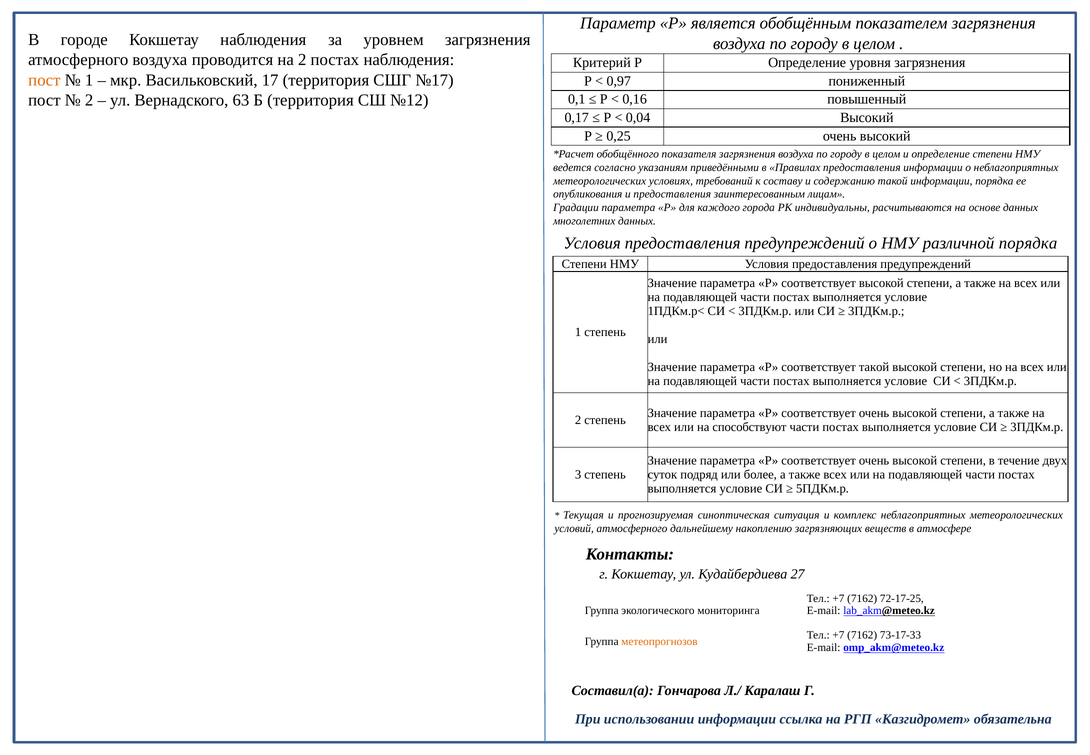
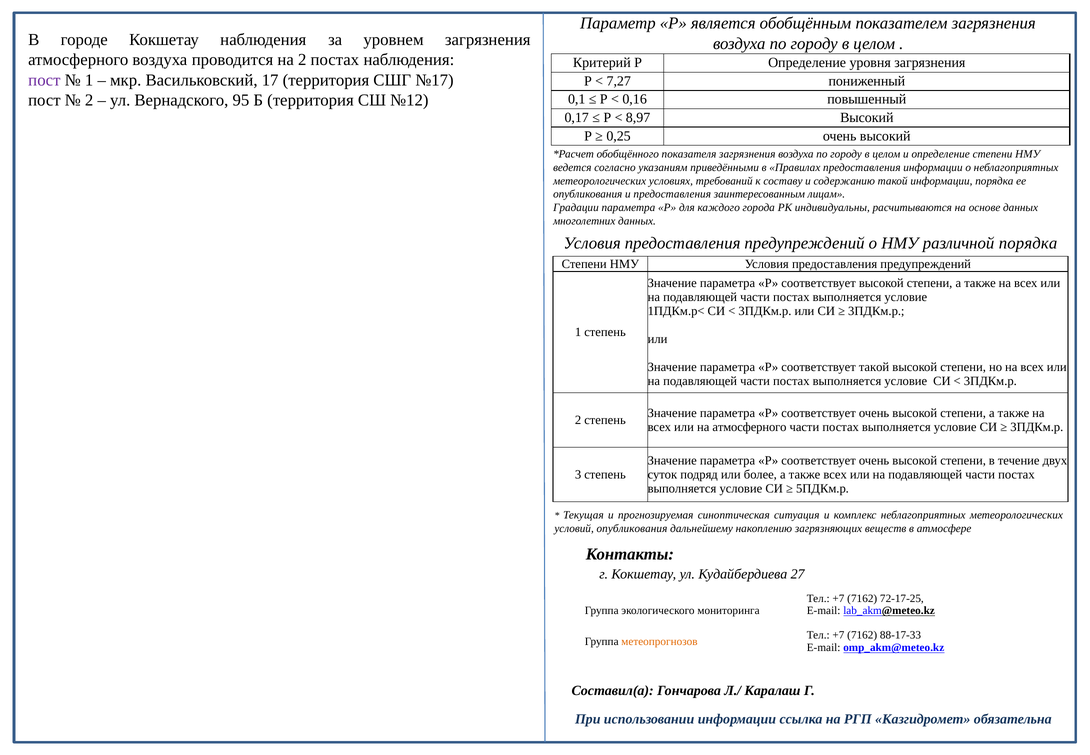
пост at (44, 80) colour: orange -> purple
0,97: 0,97 -> 7,27
63: 63 -> 95
0,04: 0,04 -> 8,97
на способствуют: способствуют -> атмосферного
условий атмосферного: атмосферного -> опубликования
73-17-33: 73-17-33 -> 88-17-33
